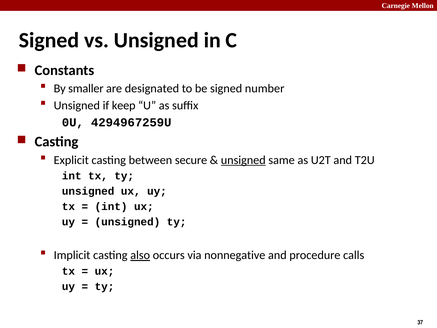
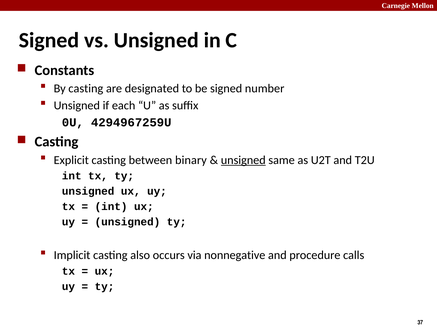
By smaller: smaller -> casting
keep: keep -> each
secure: secure -> binary
also underline: present -> none
